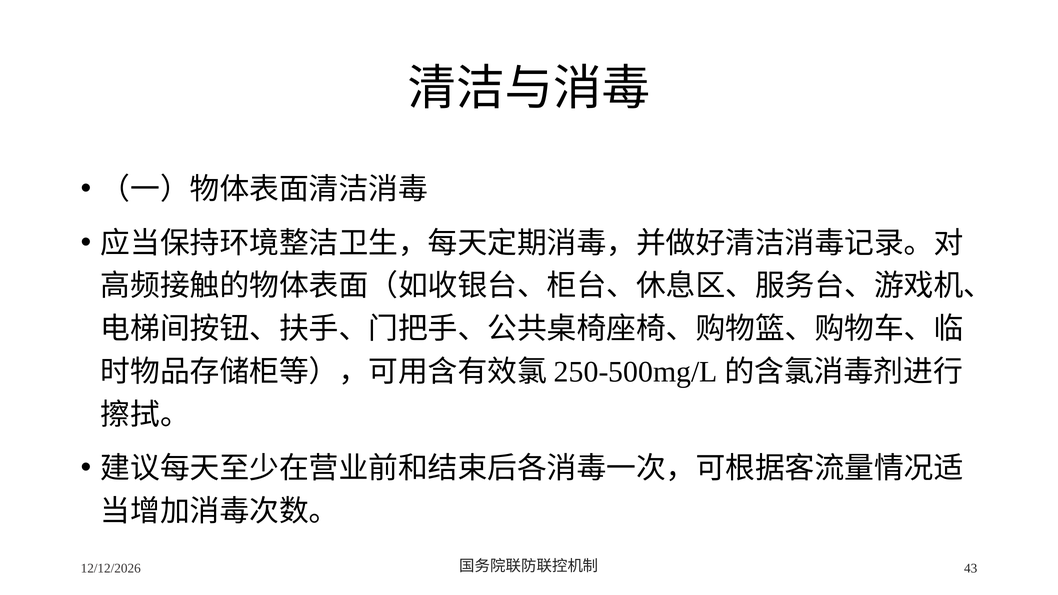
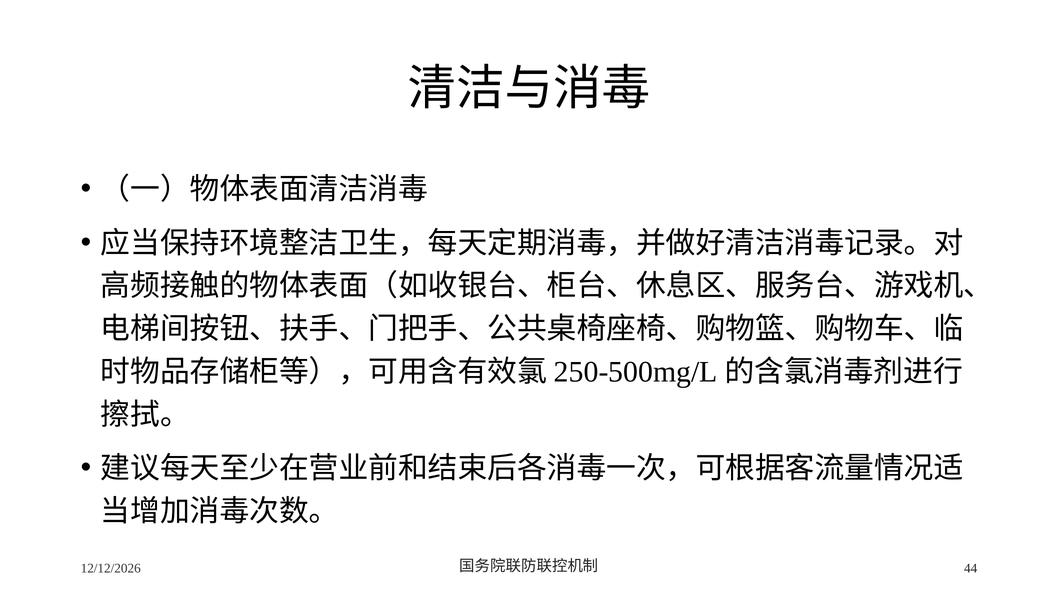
43: 43 -> 44
